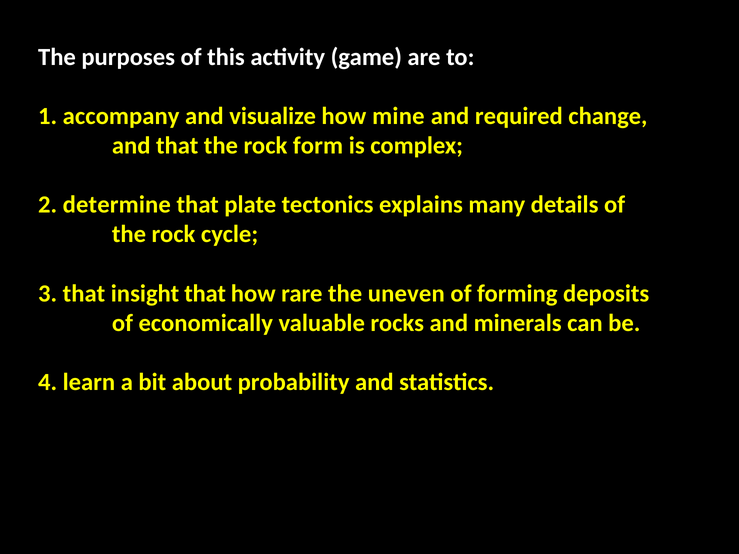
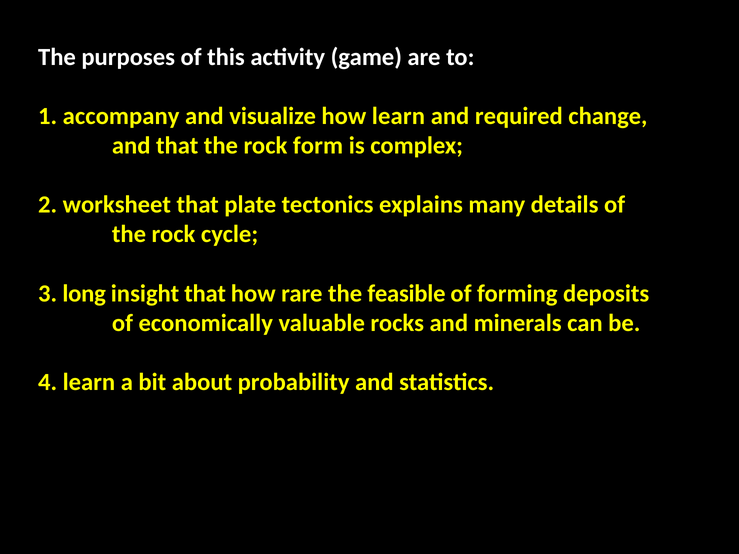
how mine: mine -> learn
determine: determine -> worksheet
3 that: that -> long
uneven: uneven -> feasible
